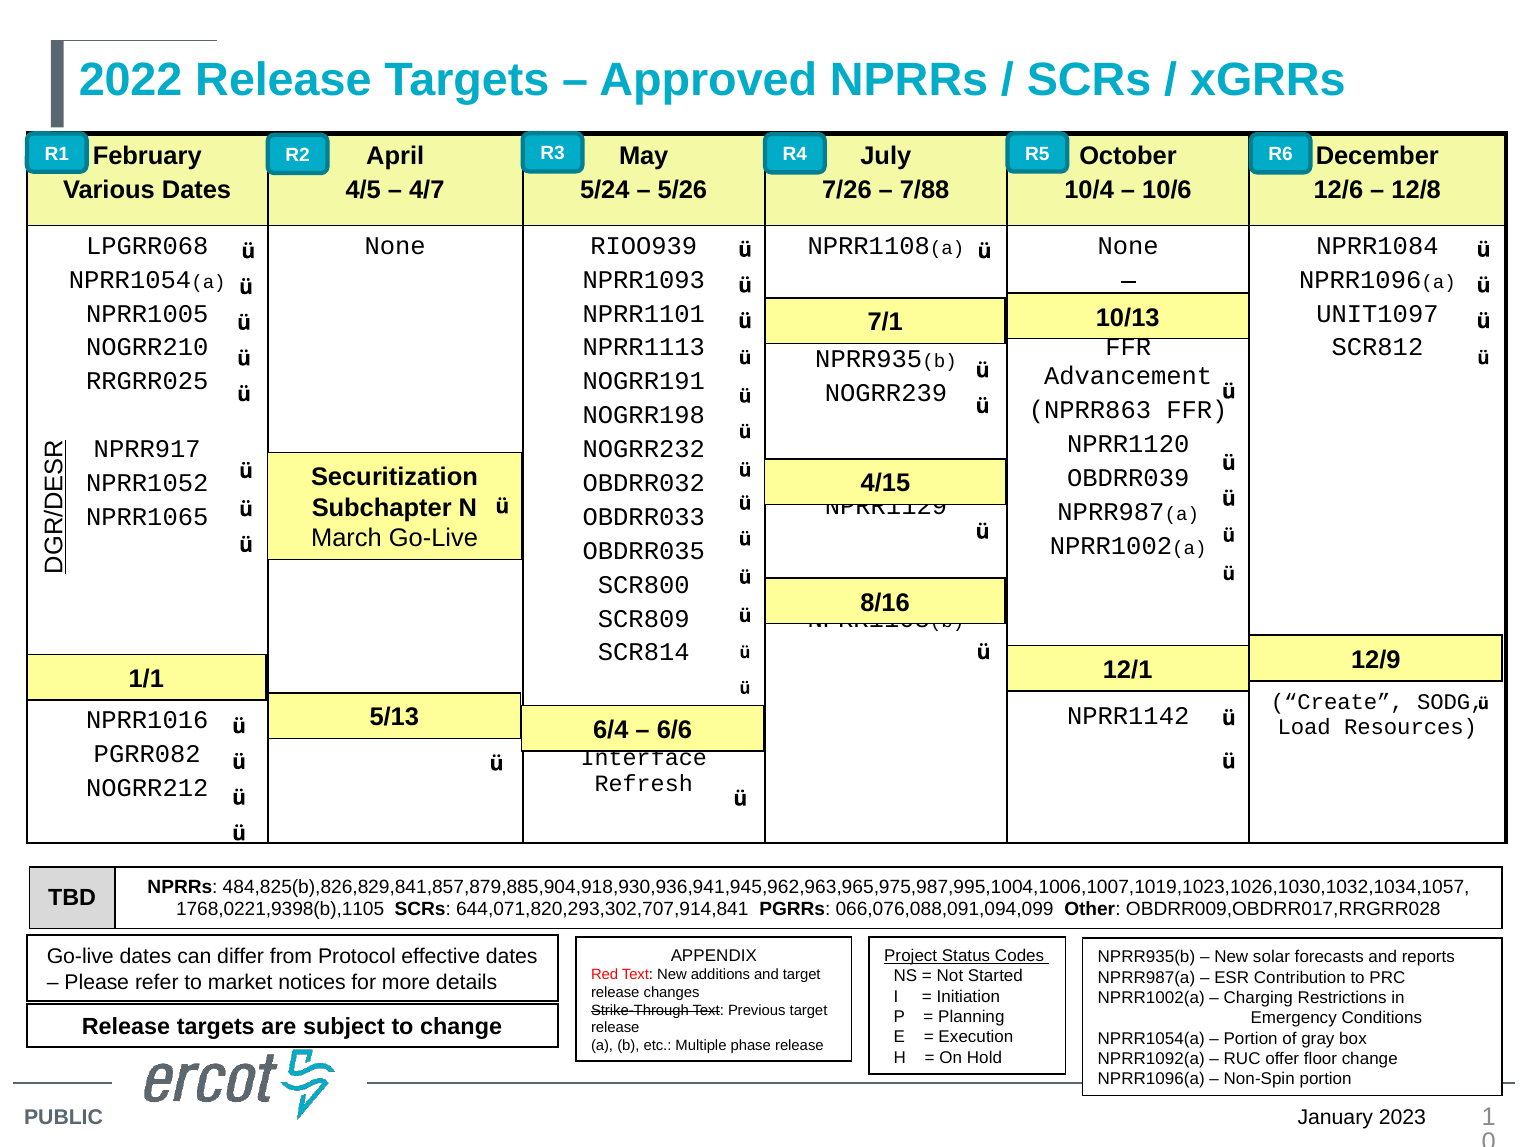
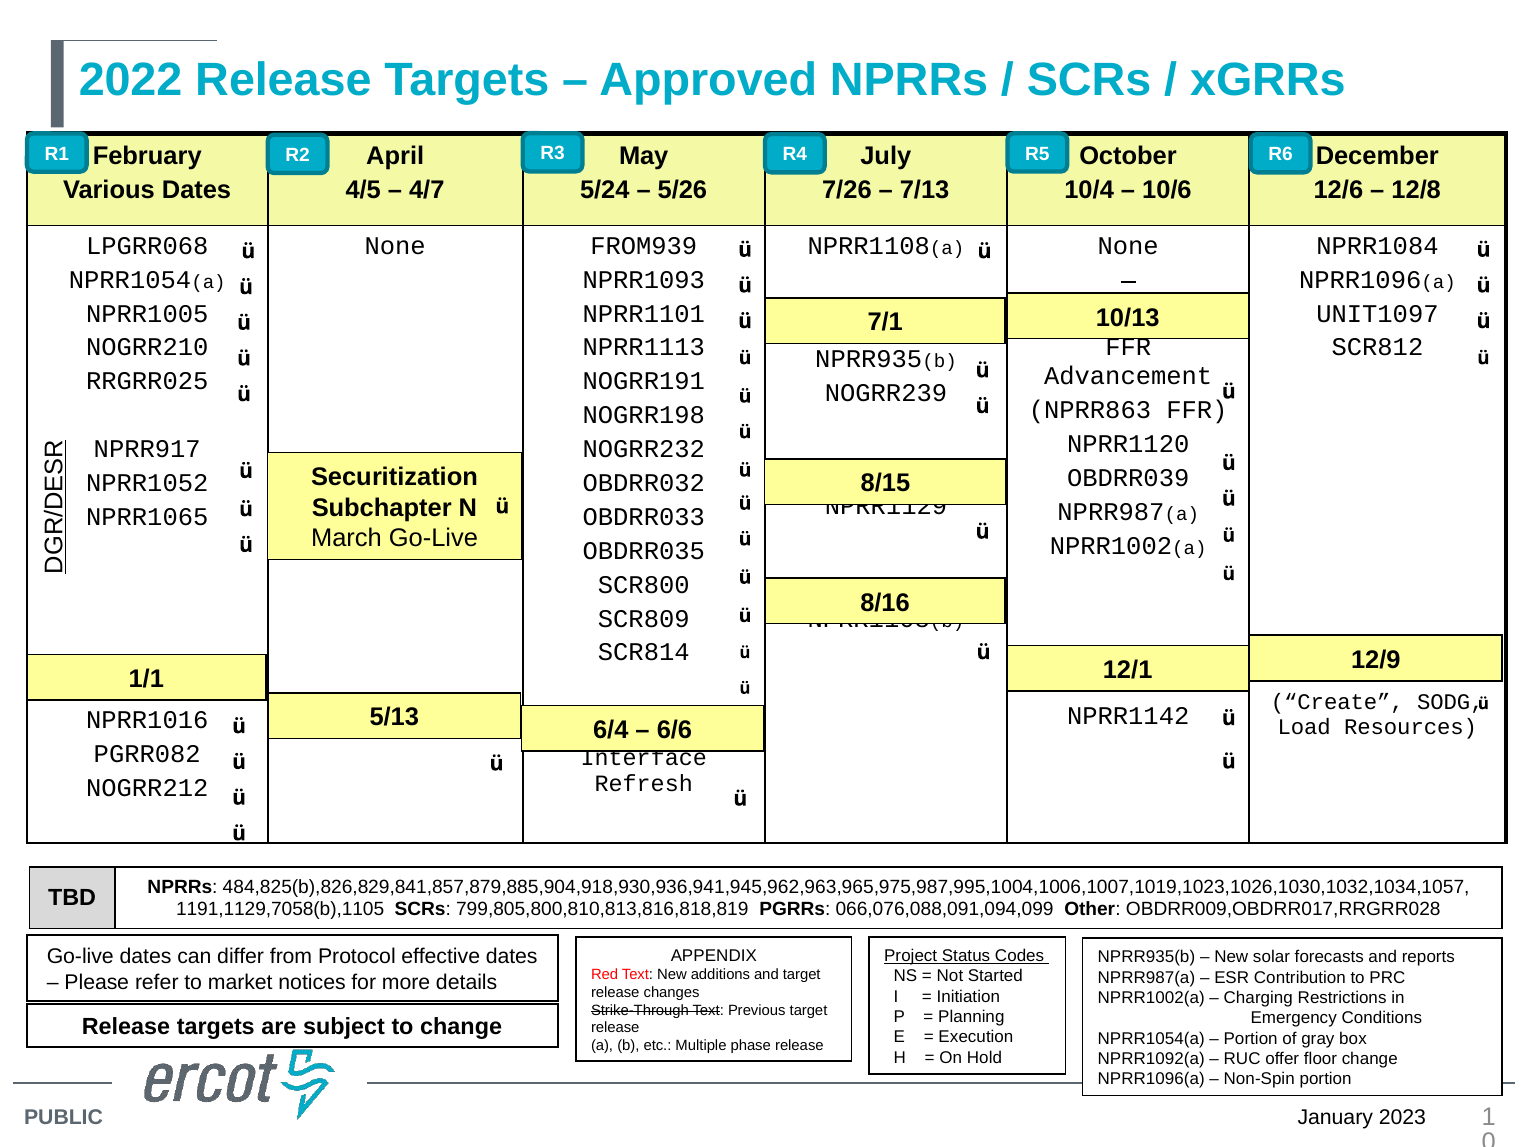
7/88: 7/88 -> 7/13
RIOO939: RIOO939 -> FROM939
4/15: 4/15 -> 8/15
1768,0221,9398(b),1105: 1768,0221,9398(b),1105 -> 1191,1129,7058(b),1105
644,071,820,293,302,707,914,841: 644,071,820,293,302,707,914,841 -> 799,805,800,810,813,816,818,819
